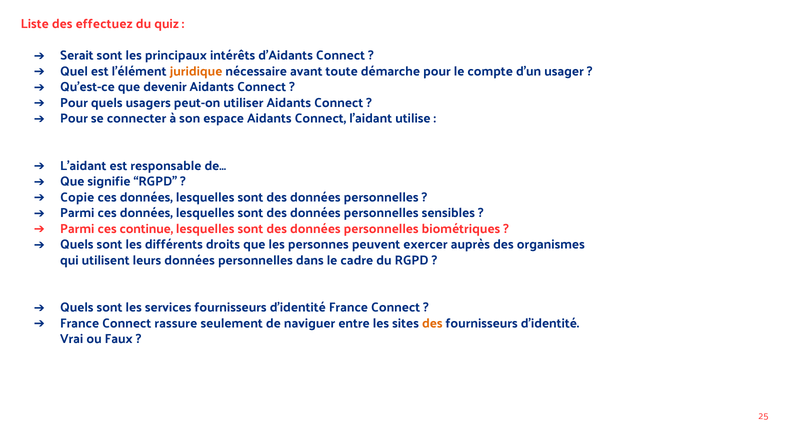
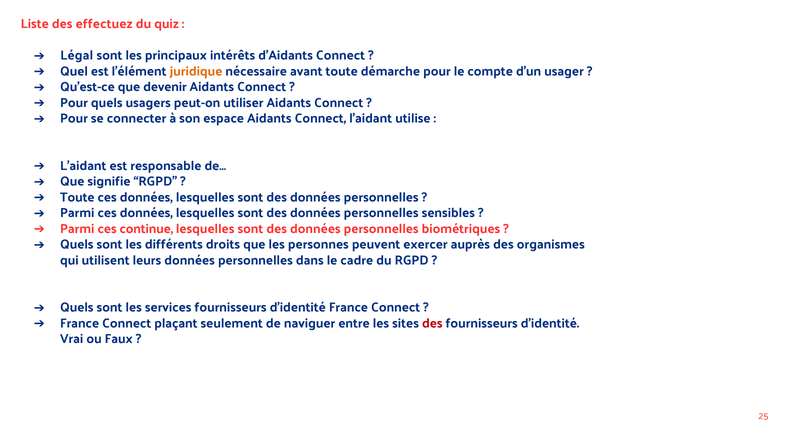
Serait: Serait -> Légal
Copie at (77, 197): Copie -> Toute
rassure: rassure -> plaçant
des at (432, 323) colour: orange -> red
